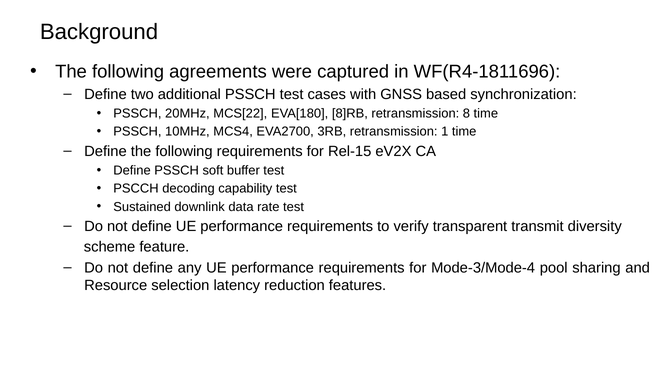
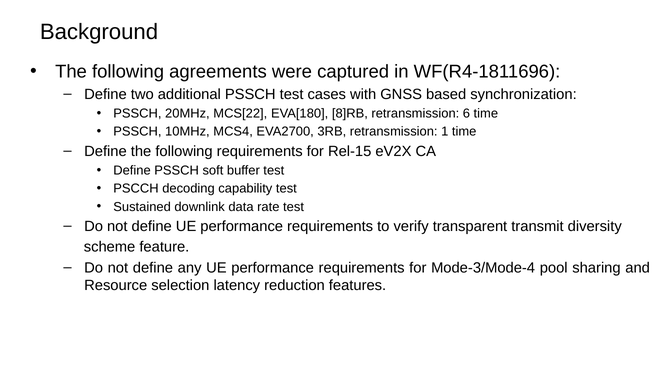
8: 8 -> 6
